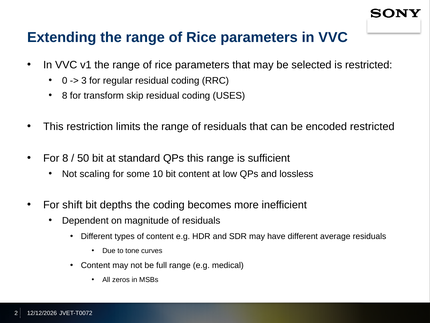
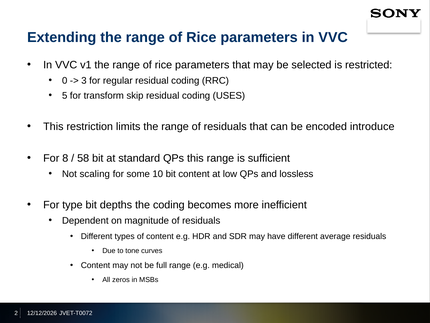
8 at (65, 95): 8 -> 5
encoded restricted: restricted -> introduce
50: 50 -> 58
shift: shift -> type
